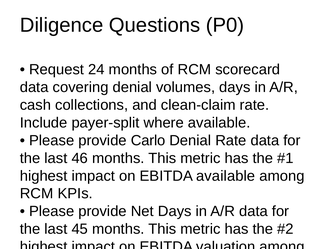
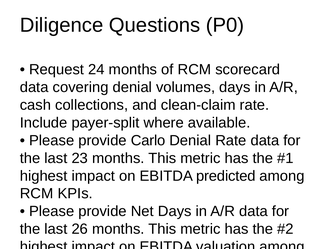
46: 46 -> 23
EBITDA available: available -> predicted
45: 45 -> 26
